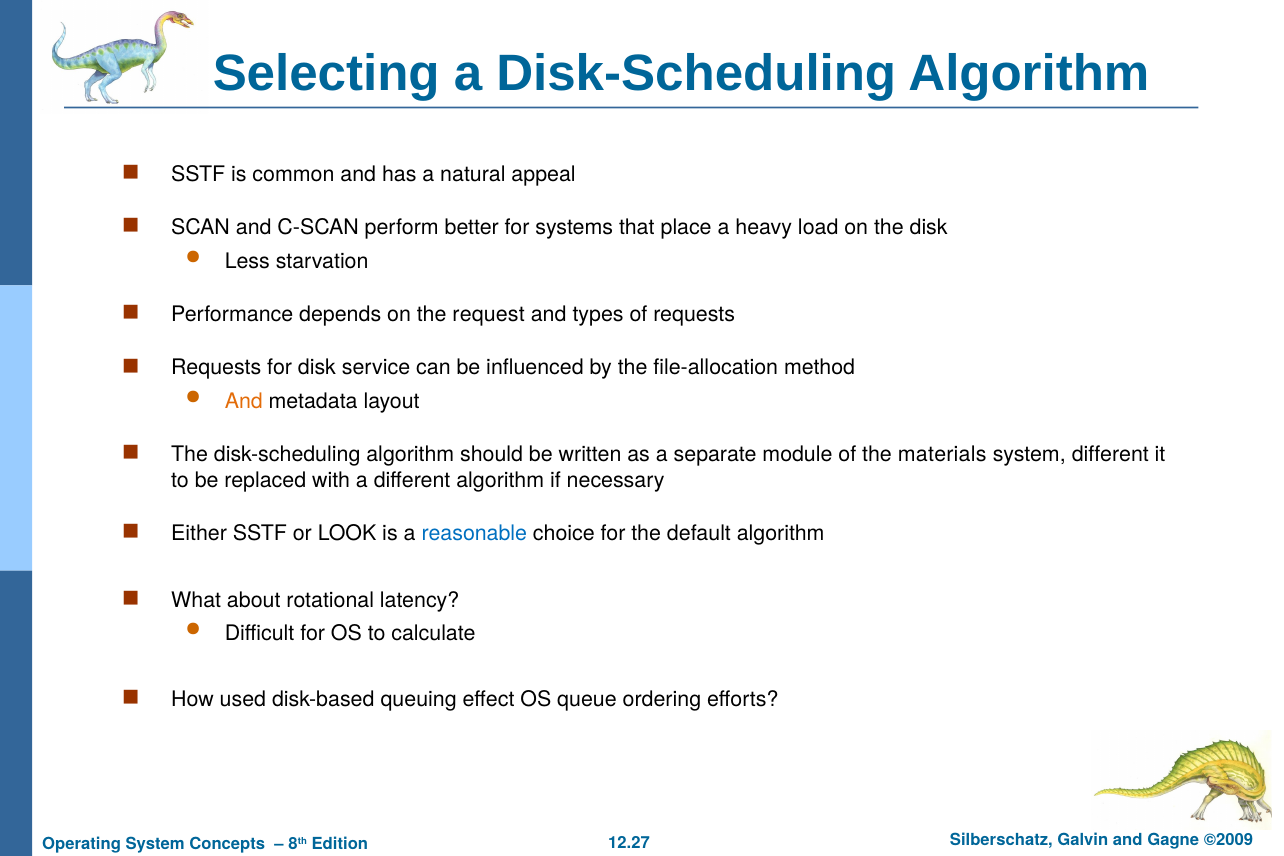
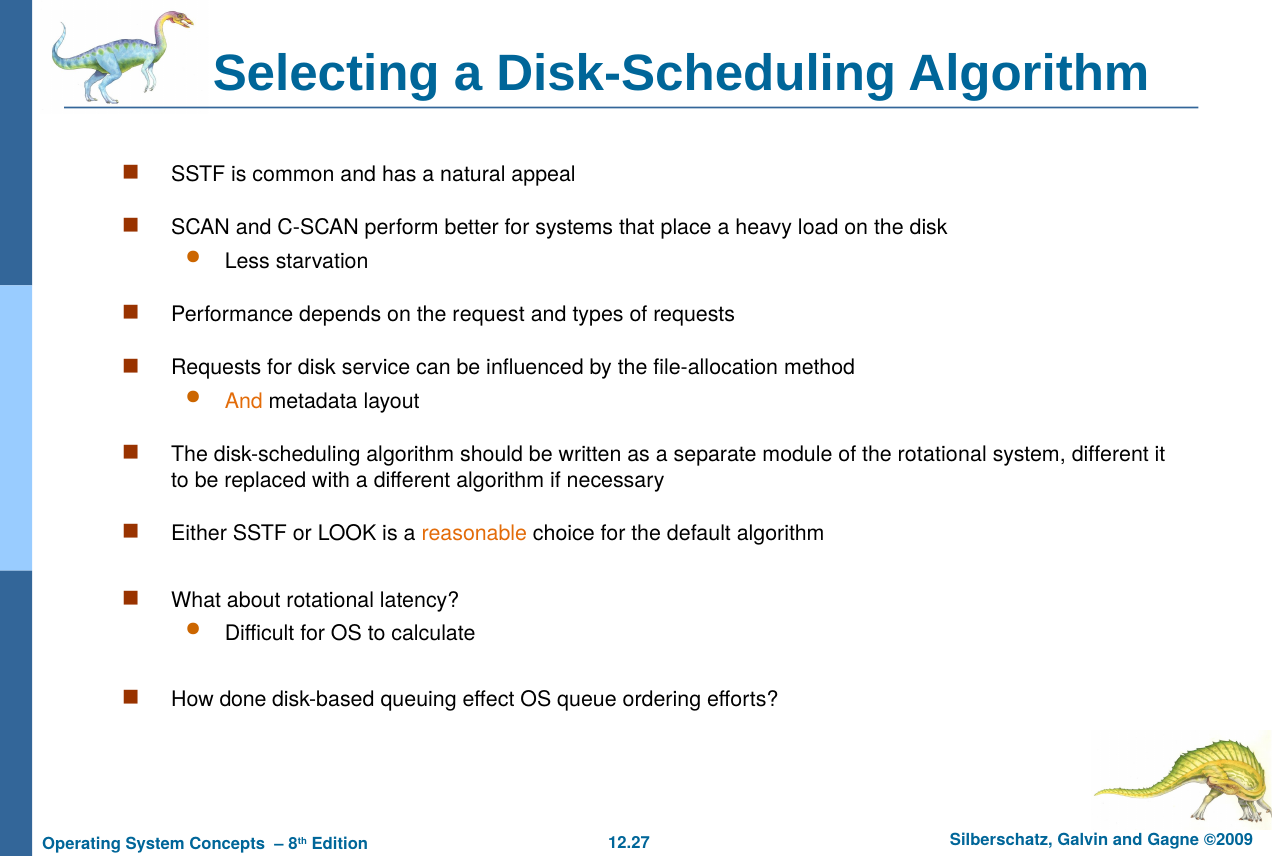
the materials: materials -> rotational
reasonable colour: blue -> orange
used: used -> done
